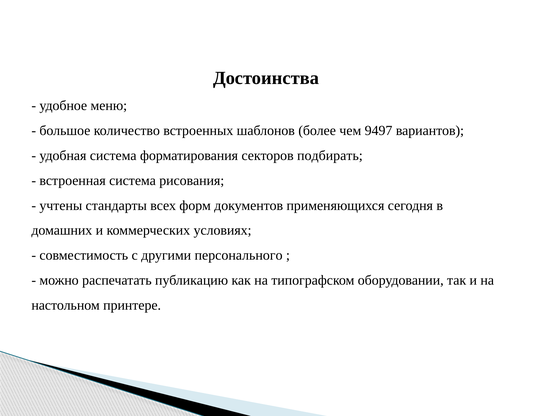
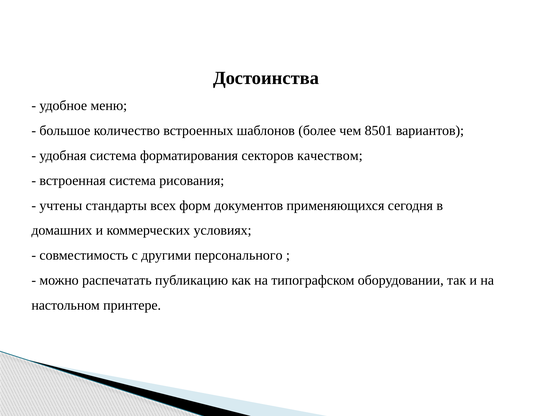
9497: 9497 -> 8501
подбирать: подбирать -> качеством
